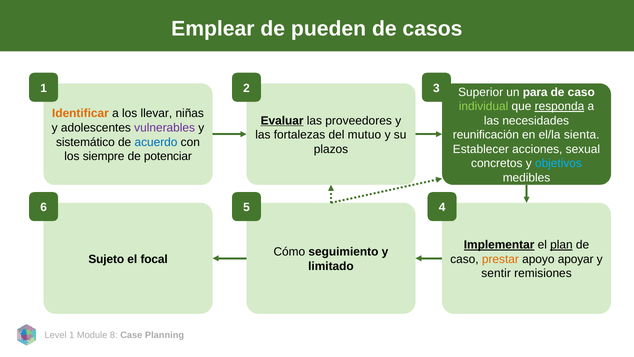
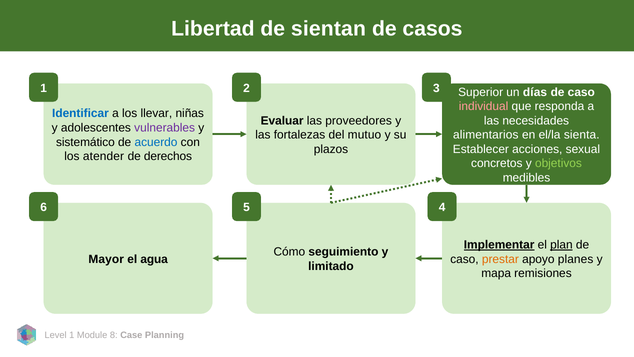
Emplear: Emplear -> Libertad
pueden: pueden -> sientan
para: para -> días
individual colour: light green -> pink
responda underline: present -> none
Identificar colour: orange -> blue
Evaluar underline: present -> none
reunificación: reunificación -> alimentarios
siempre: siempre -> atender
potenciar: potenciar -> derechos
objetivos colour: light blue -> light green
Sujeto: Sujeto -> Mayor
focal: focal -> agua
apoyar: apoyar -> planes
sentir: sentir -> mapa
